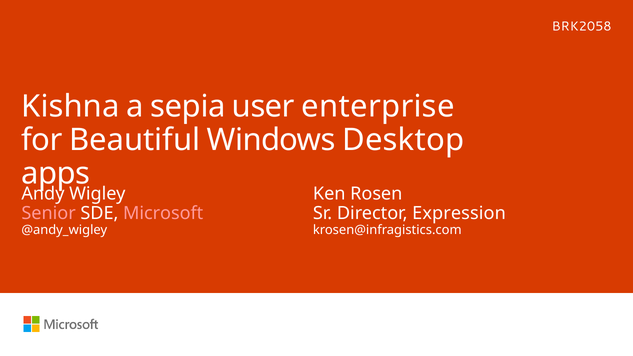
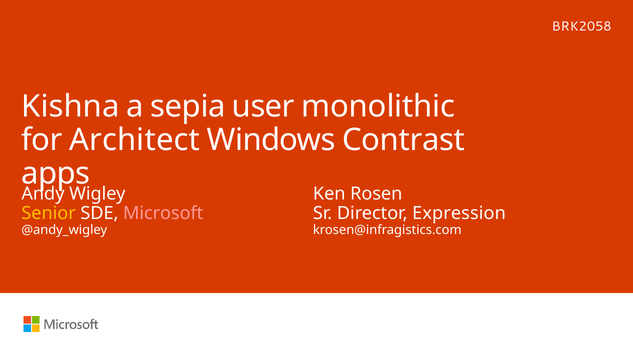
enterprise: enterprise -> monolithic
Beautiful: Beautiful -> Architect
Desktop: Desktop -> Contrast
Senior colour: pink -> yellow
